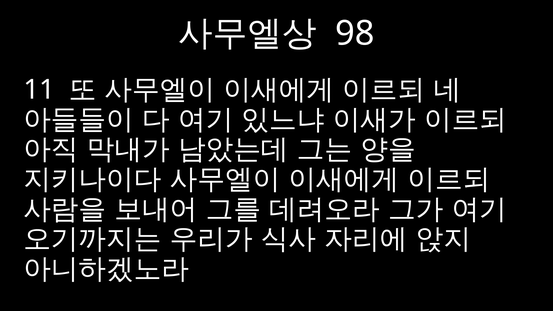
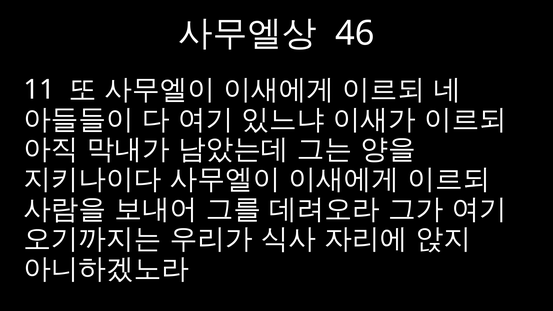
98: 98 -> 46
